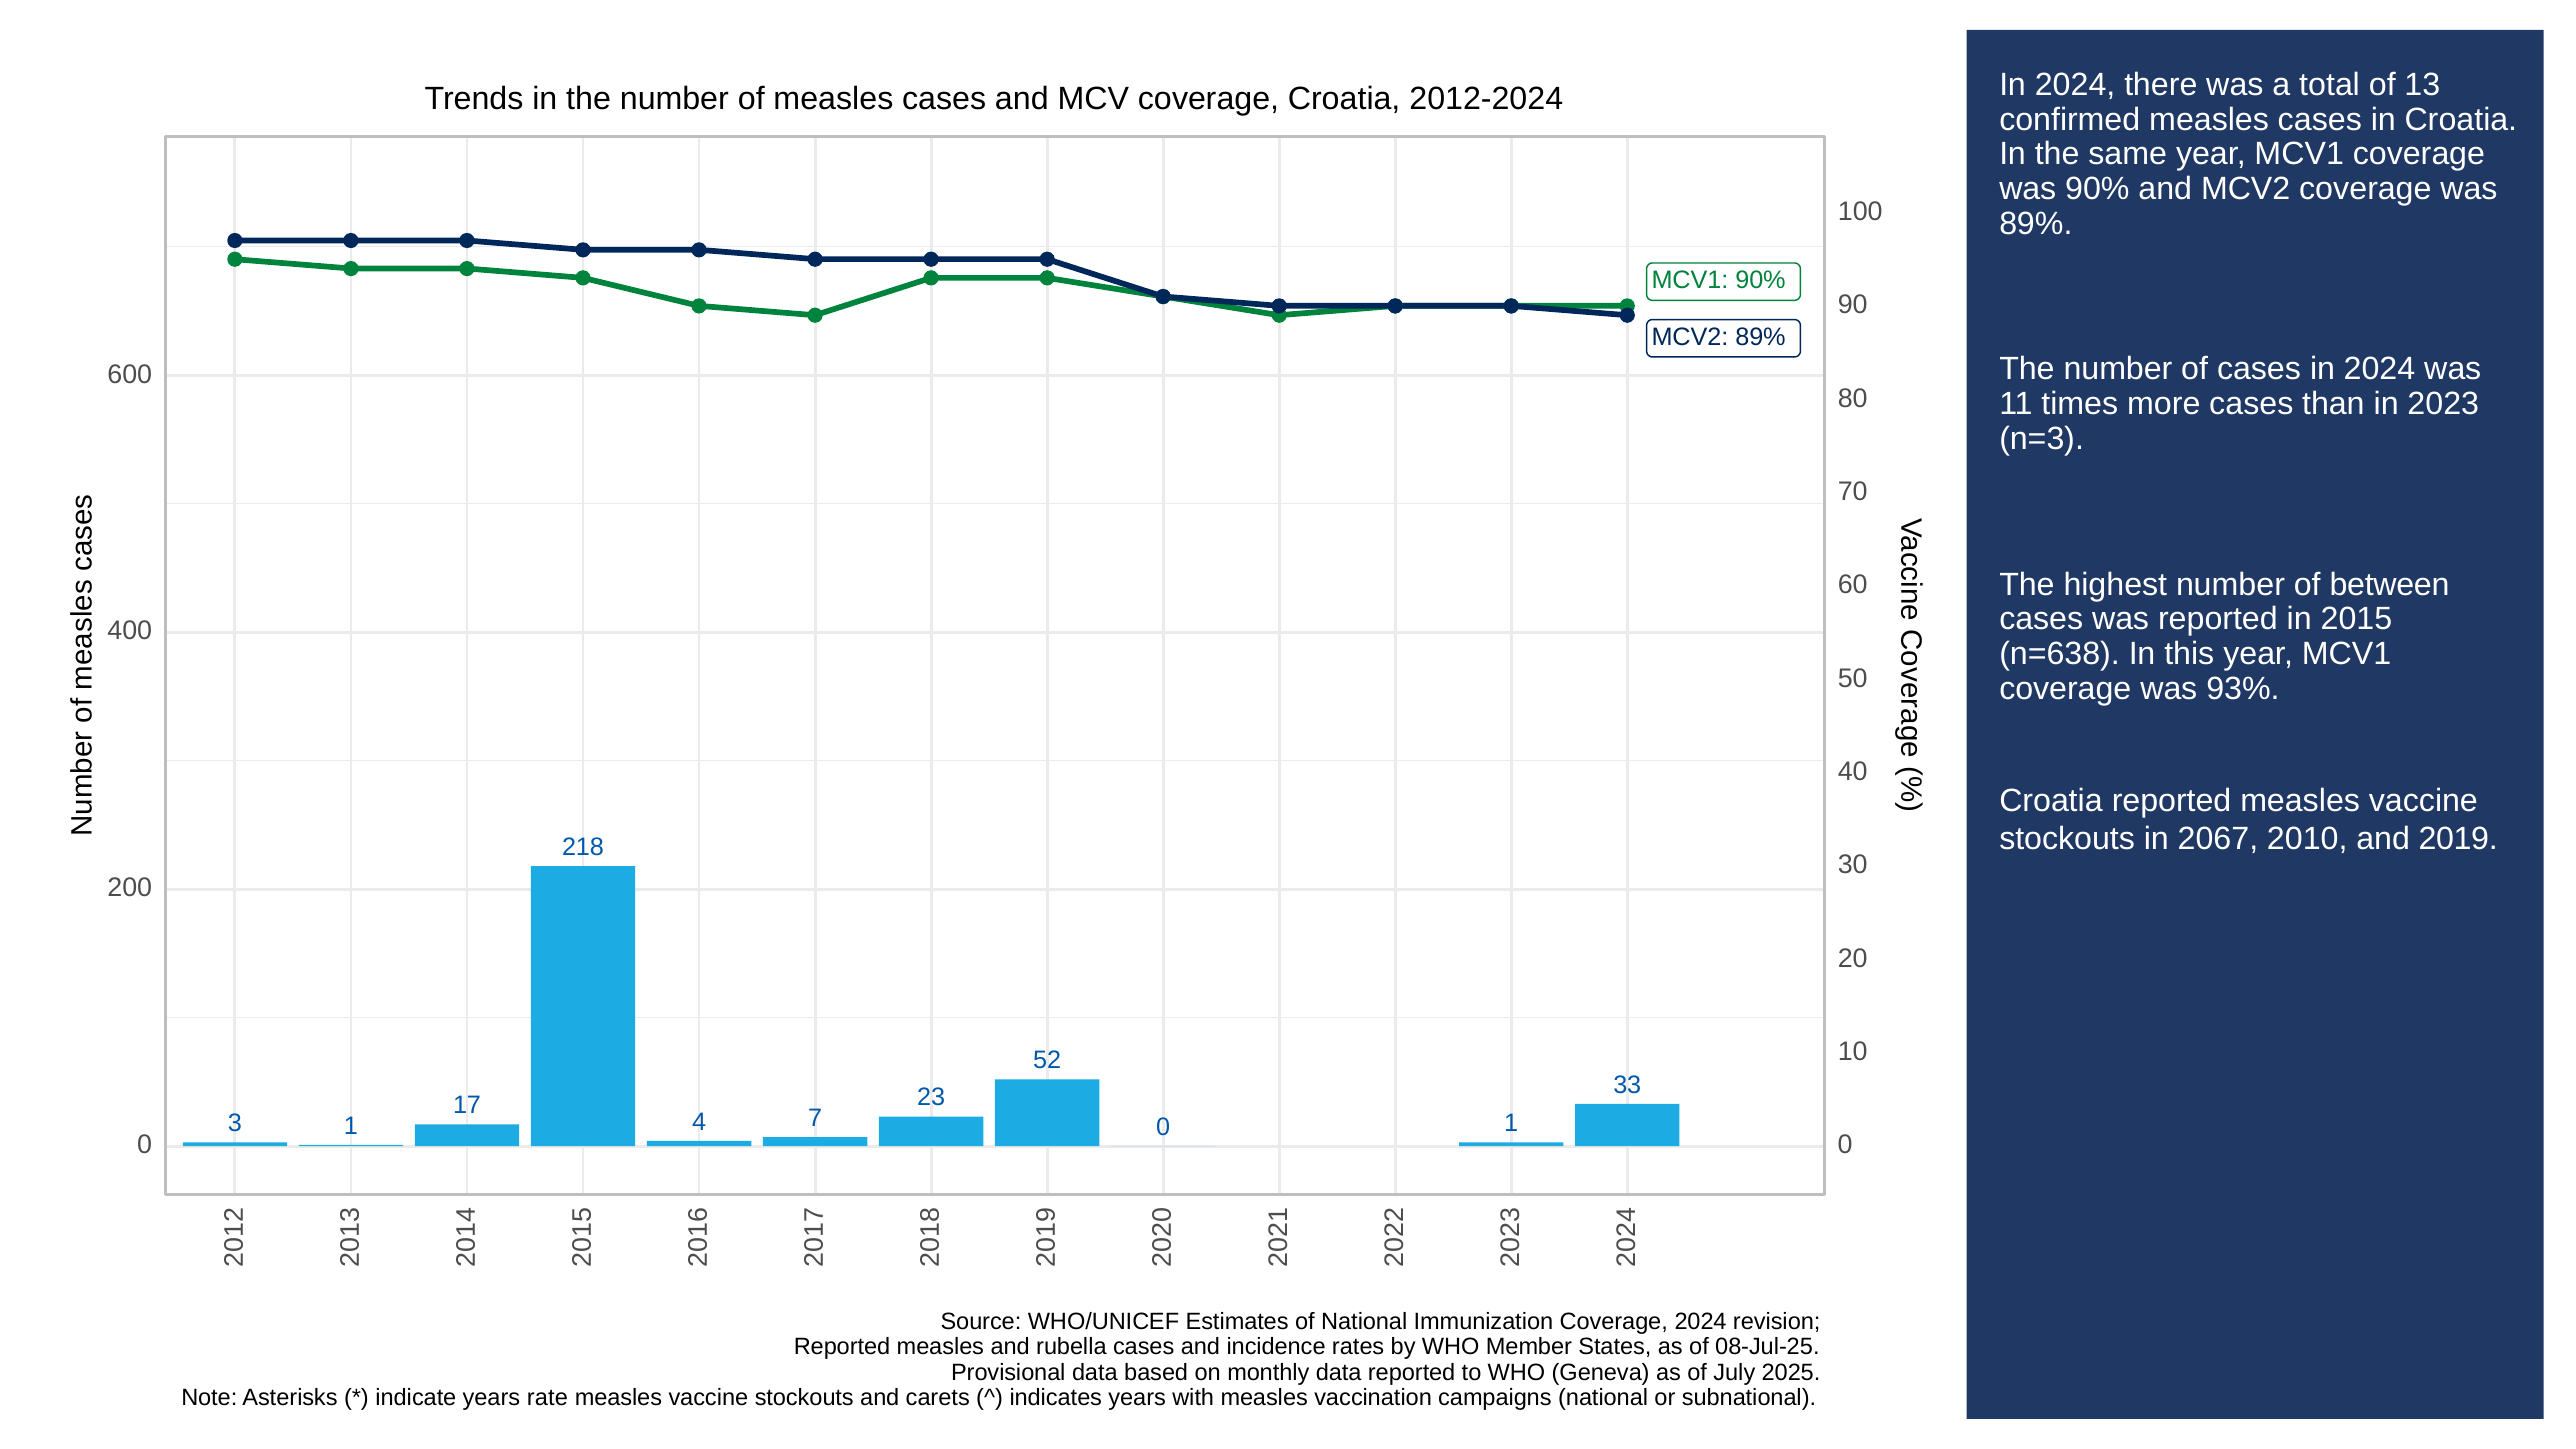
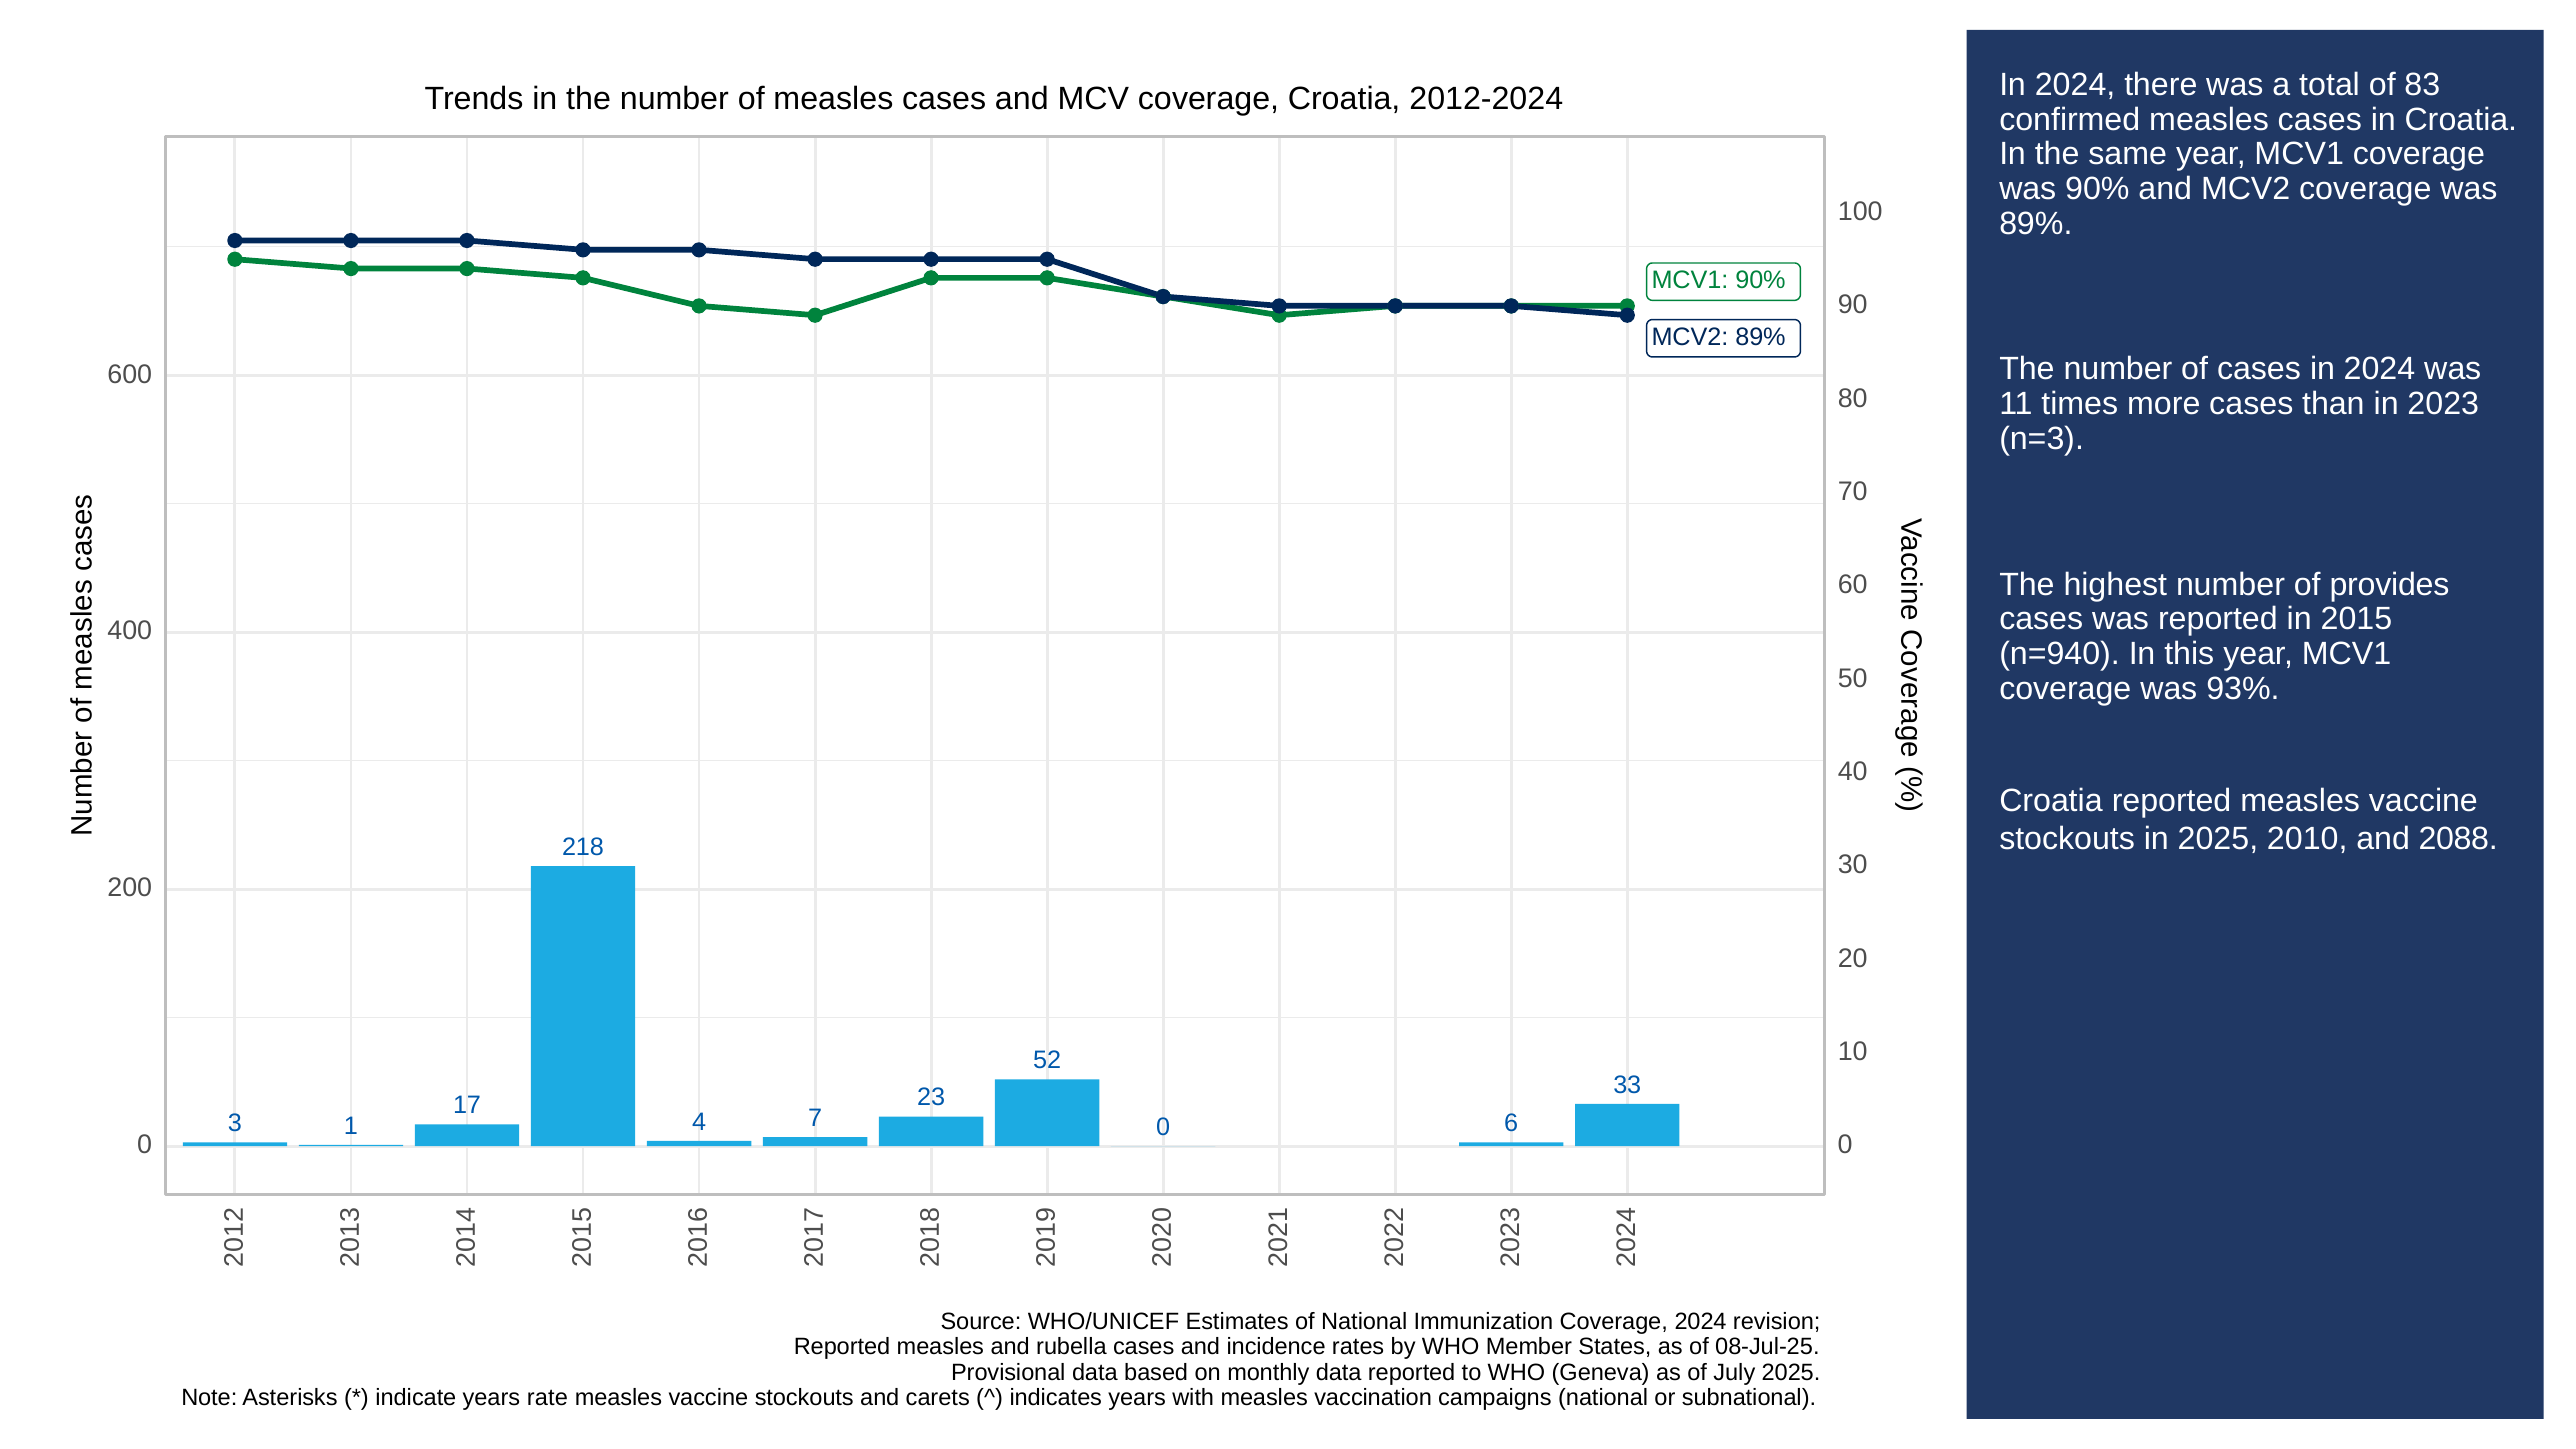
13: 13 -> 83
between: between -> provides
n=638: n=638 -> n=940
in 2067: 2067 -> 2025
2019: 2019 -> 2088
1 at (1511, 1123): 1 -> 6
